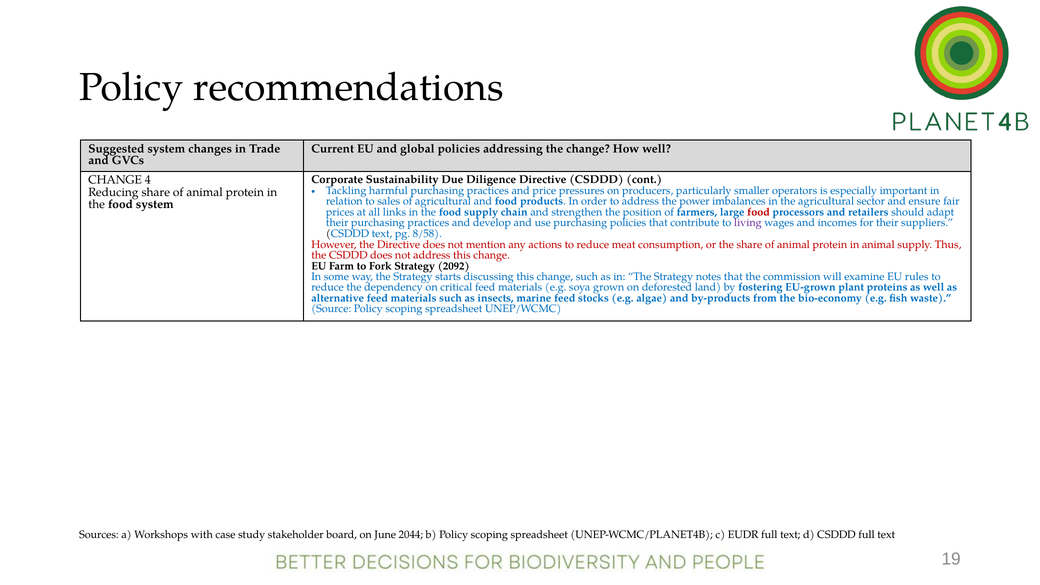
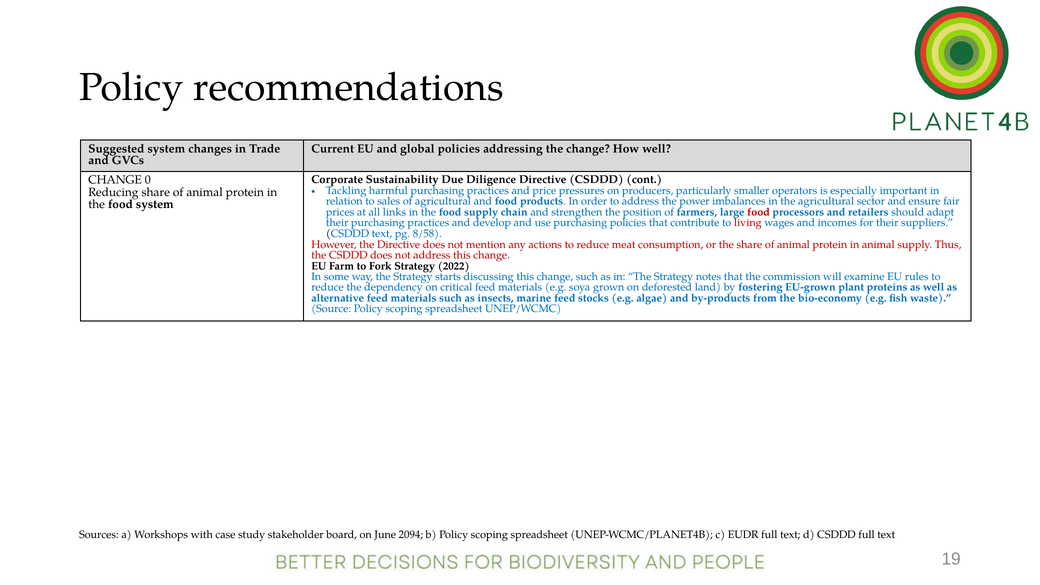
4: 4 -> 0
living colour: purple -> red
2092: 2092 -> 2022
2044: 2044 -> 2094
